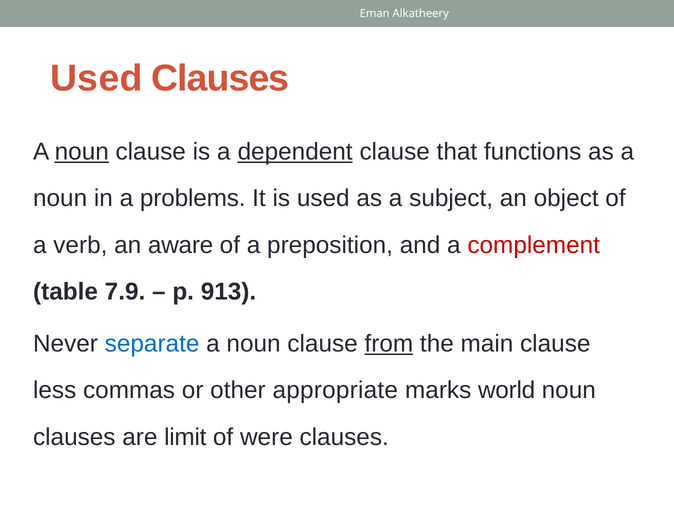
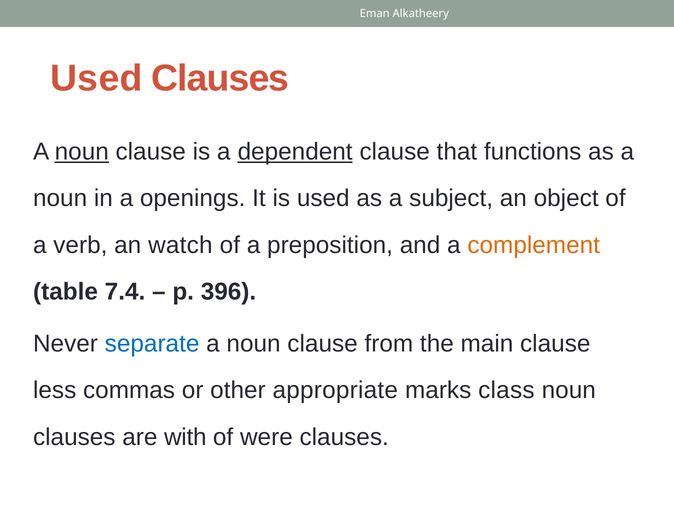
problems: problems -> openings
aware: aware -> watch
complement colour: red -> orange
7.9: 7.9 -> 7.4
913: 913 -> 396
from underline: present -> none
world: world -> class
limit: limit -> with
